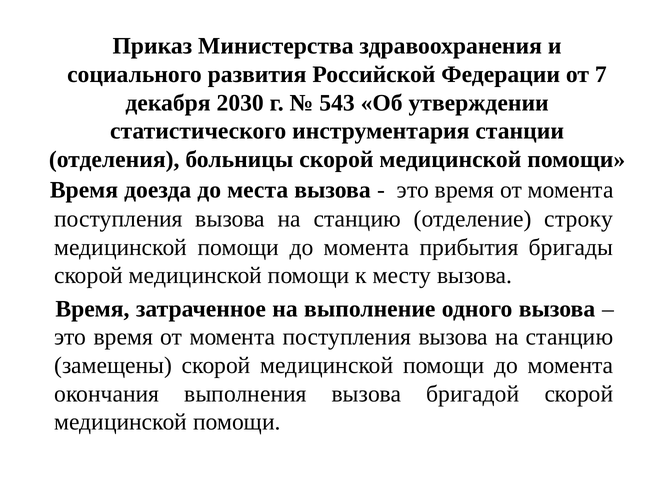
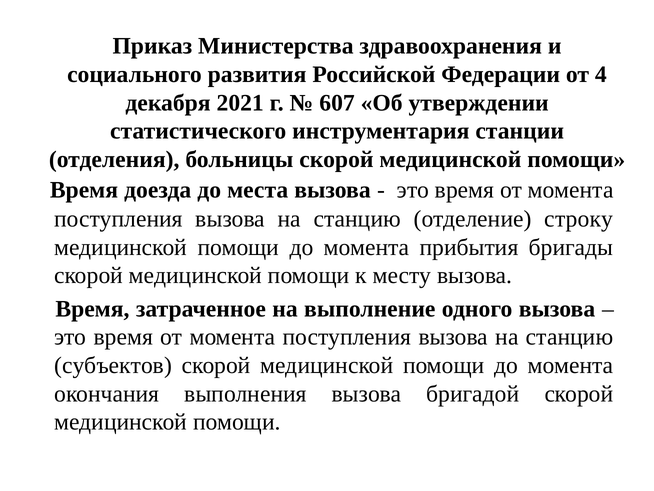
7: 7 -> 4
2030: 2030 -> 2021
543: 543 -> 607
замещены: замещены -> субъектов
